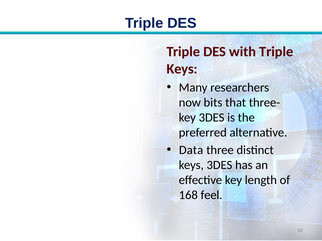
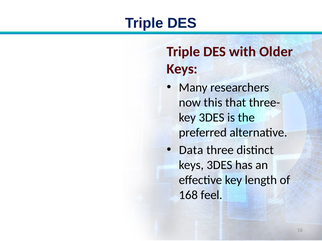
with Triple: Triple -> Older
bits: bits -> this
